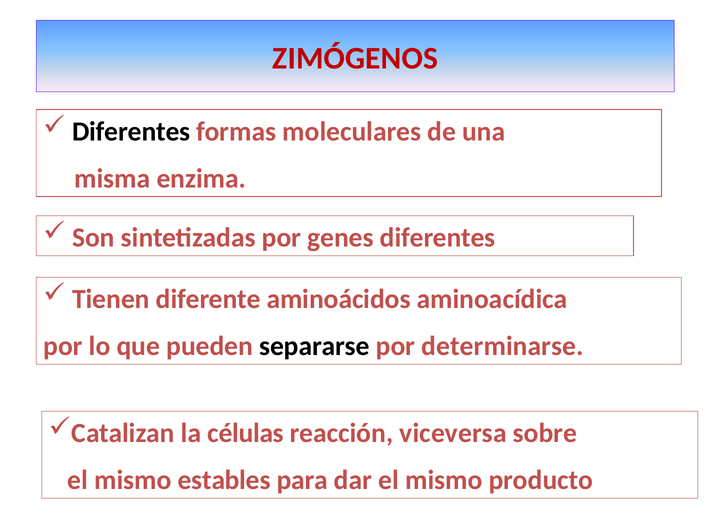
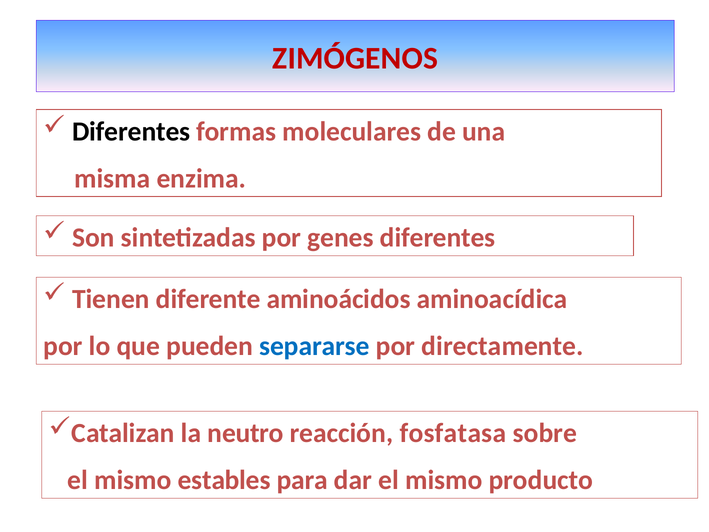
separarse colour: black -> blue
determinarse: determinarse -> directamente
células: células -> neutro
viceversa: viceversa -> fosfatasa
